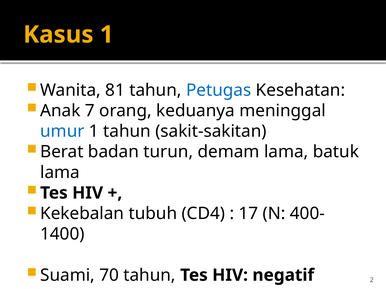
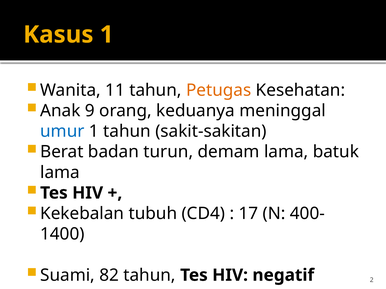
81: 81 -> 11
Petugas colour: blue -> orange
7: 7 -> 9
70: 70 -> 82
